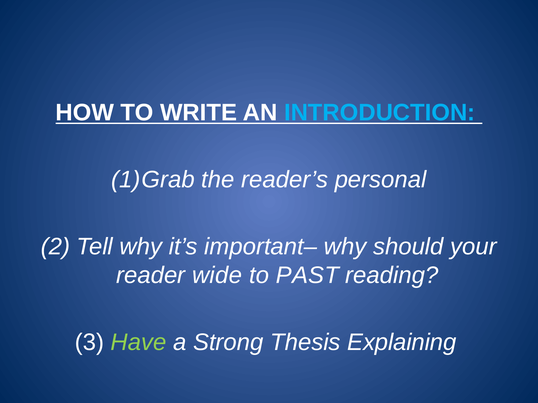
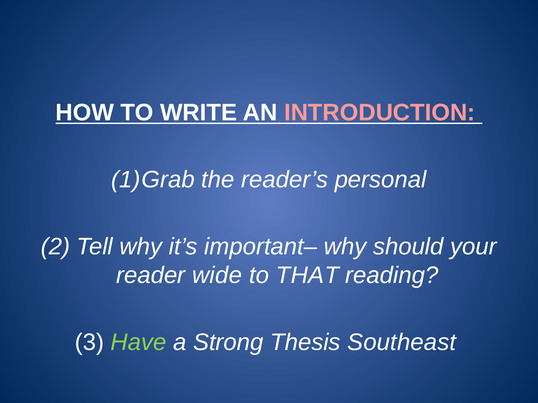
INTRODUCTION colour: light blue -> pink
PAST: PAST -> THAT
Explaining: Explaining -> Southeast
